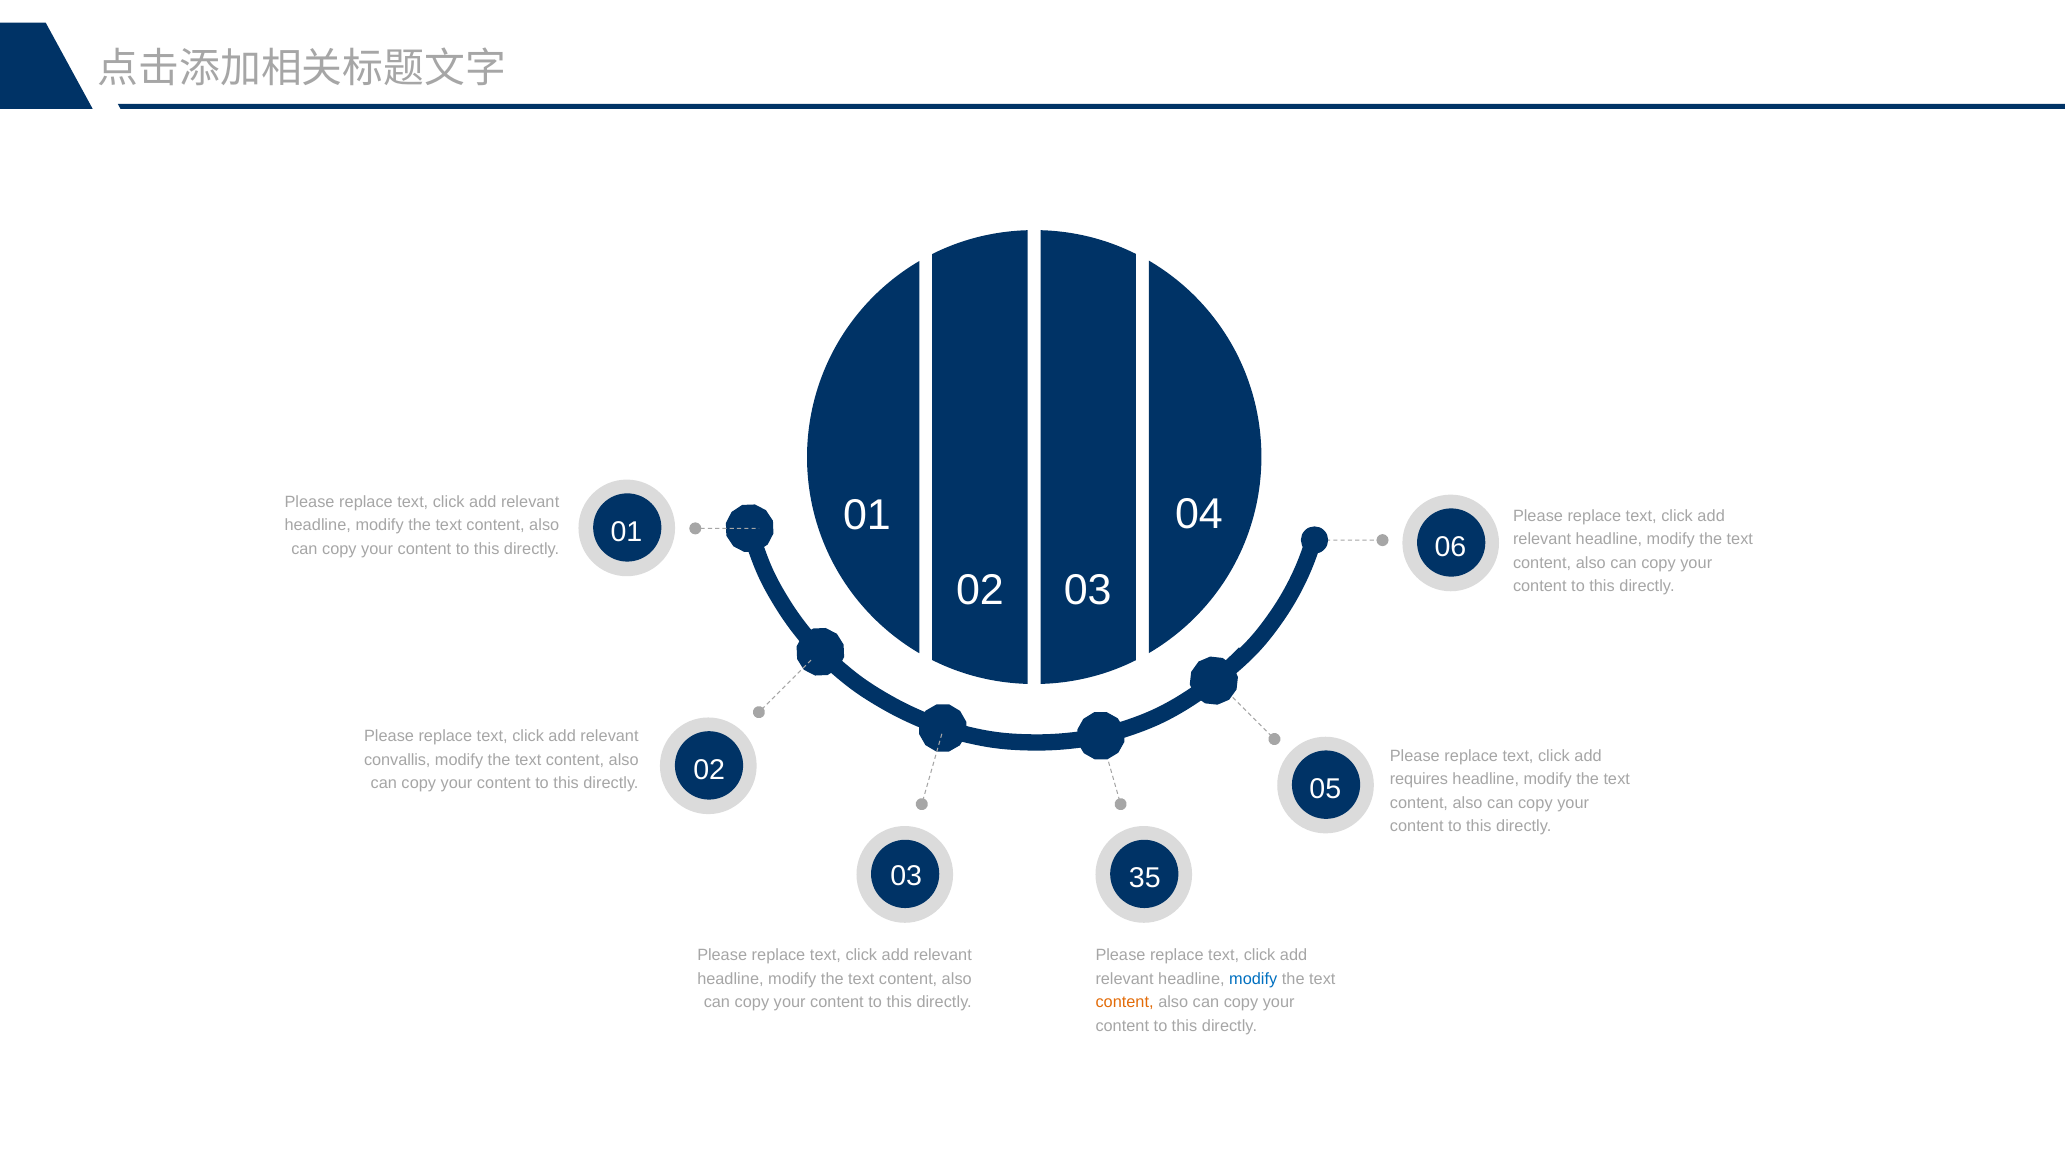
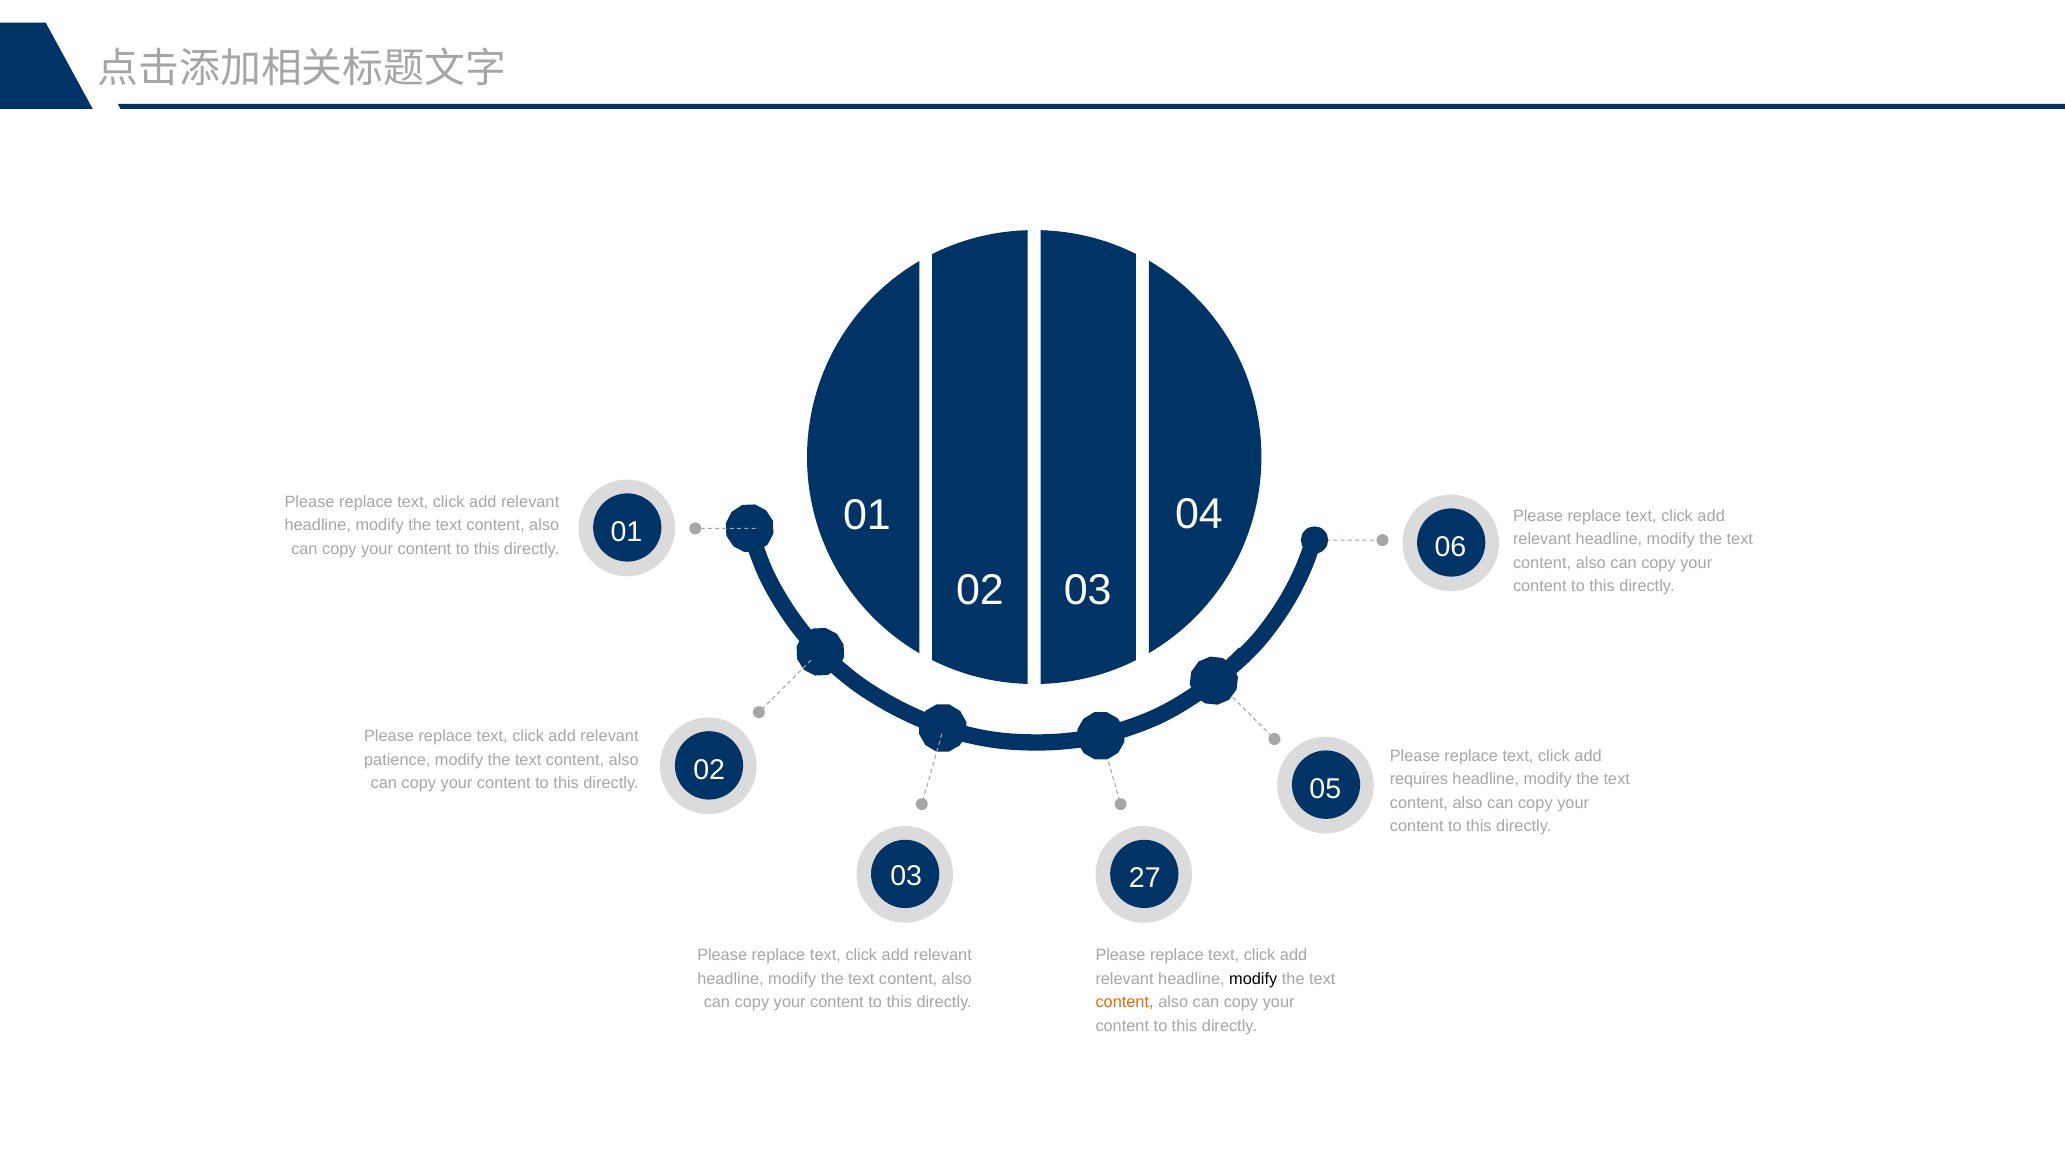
convallis: convallis -> patience
35: 35 -> 27
modify at (1253, 978) colour: blue -> black
